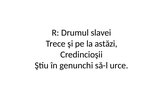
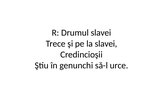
la astăzi: astăzi -> slavei
